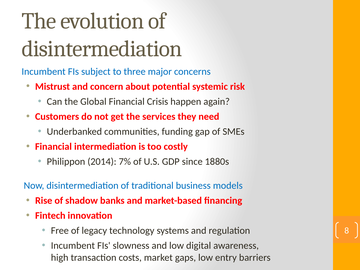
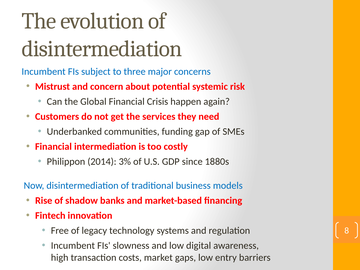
7%: 7% -> 3%
